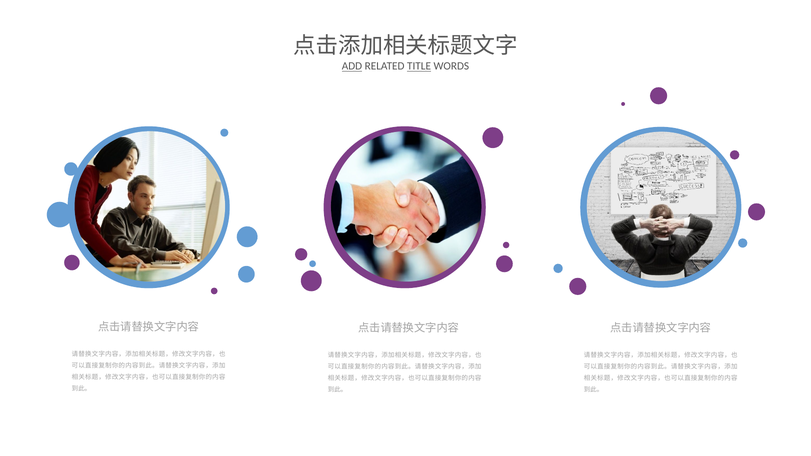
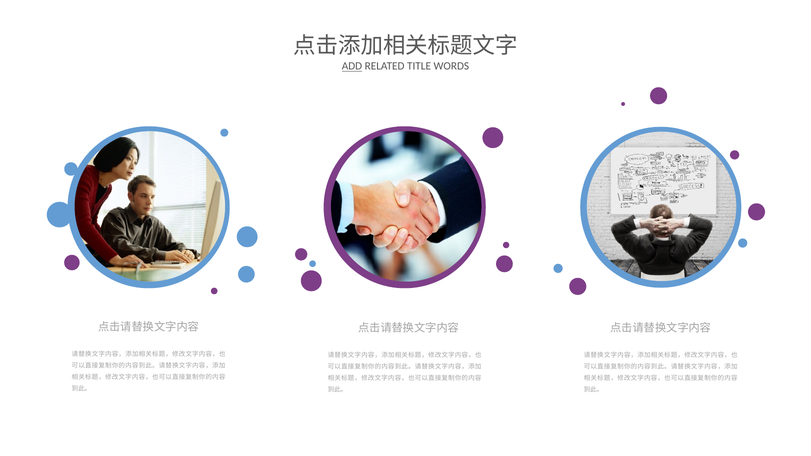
TITLE underline: present -> none
